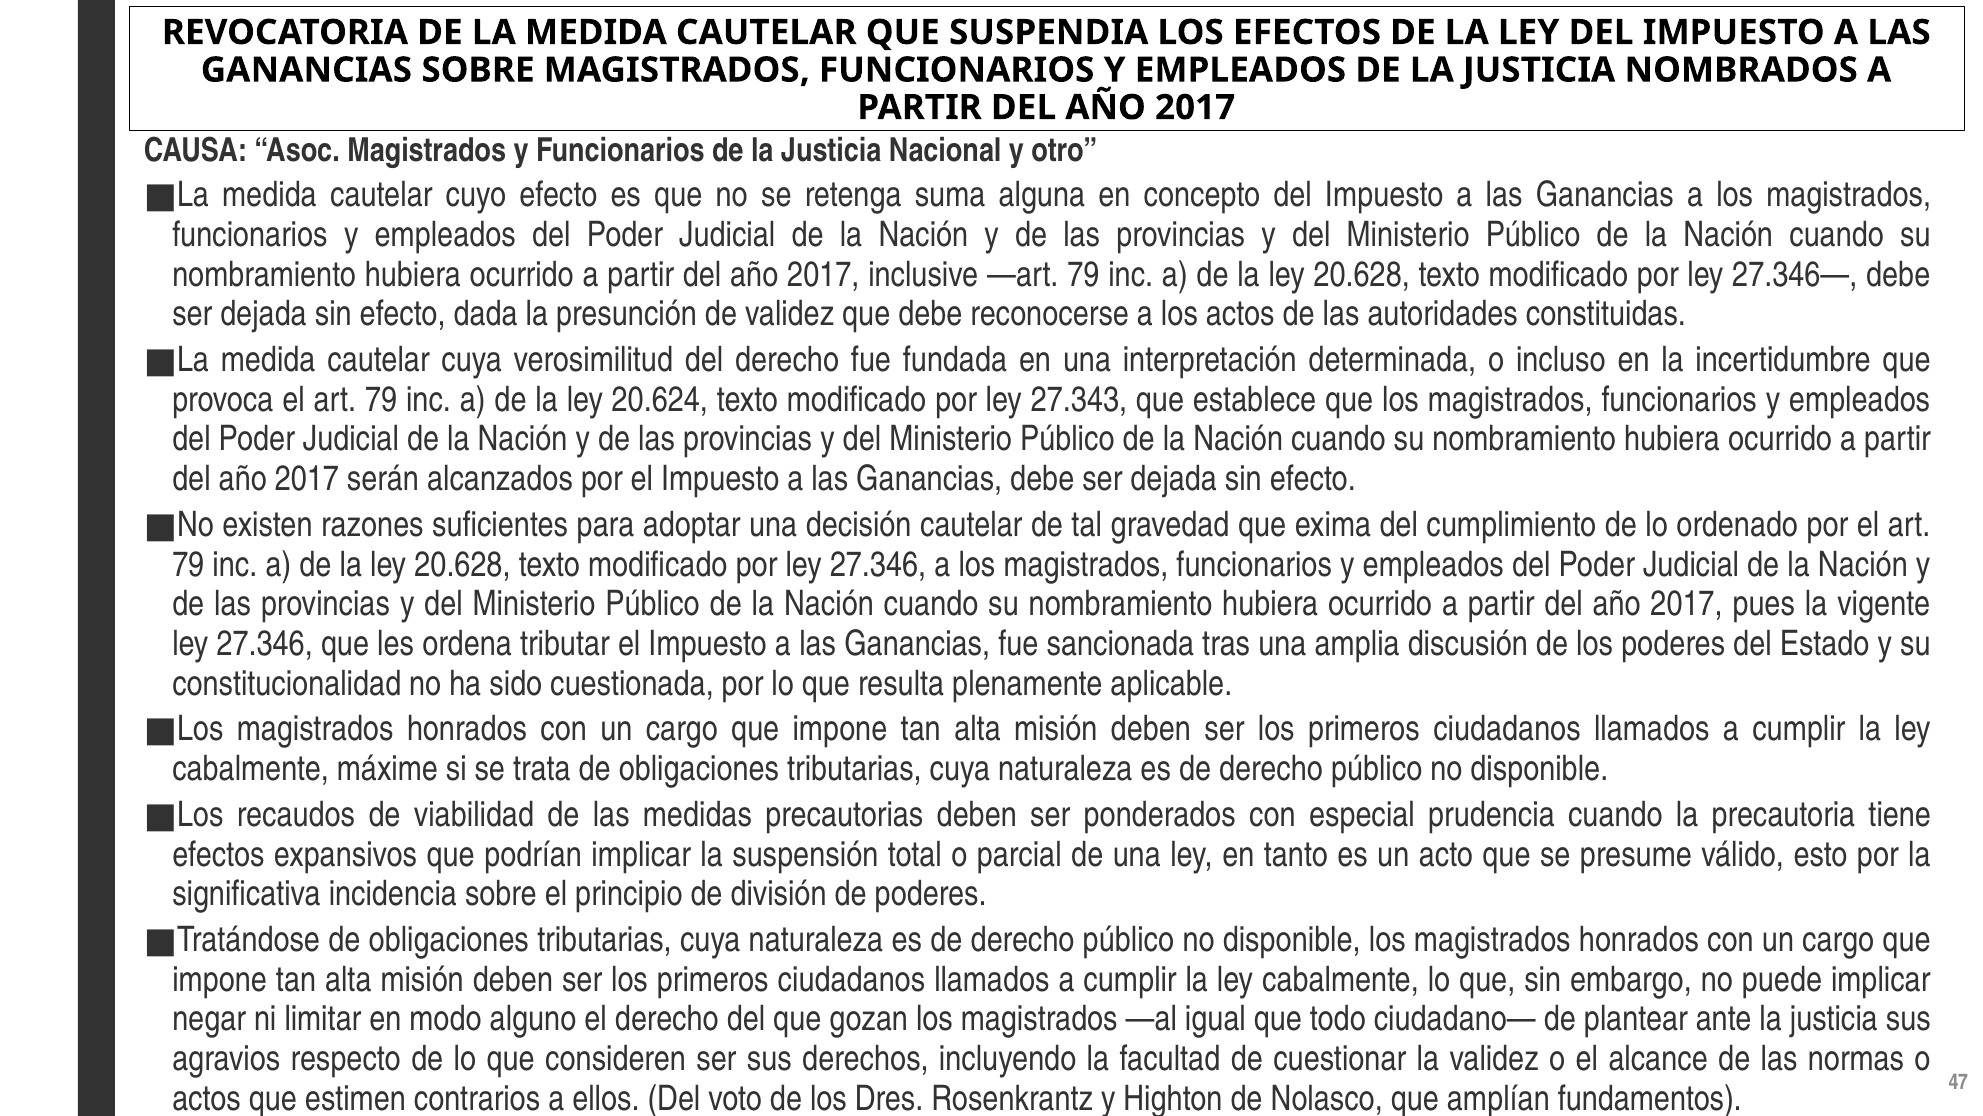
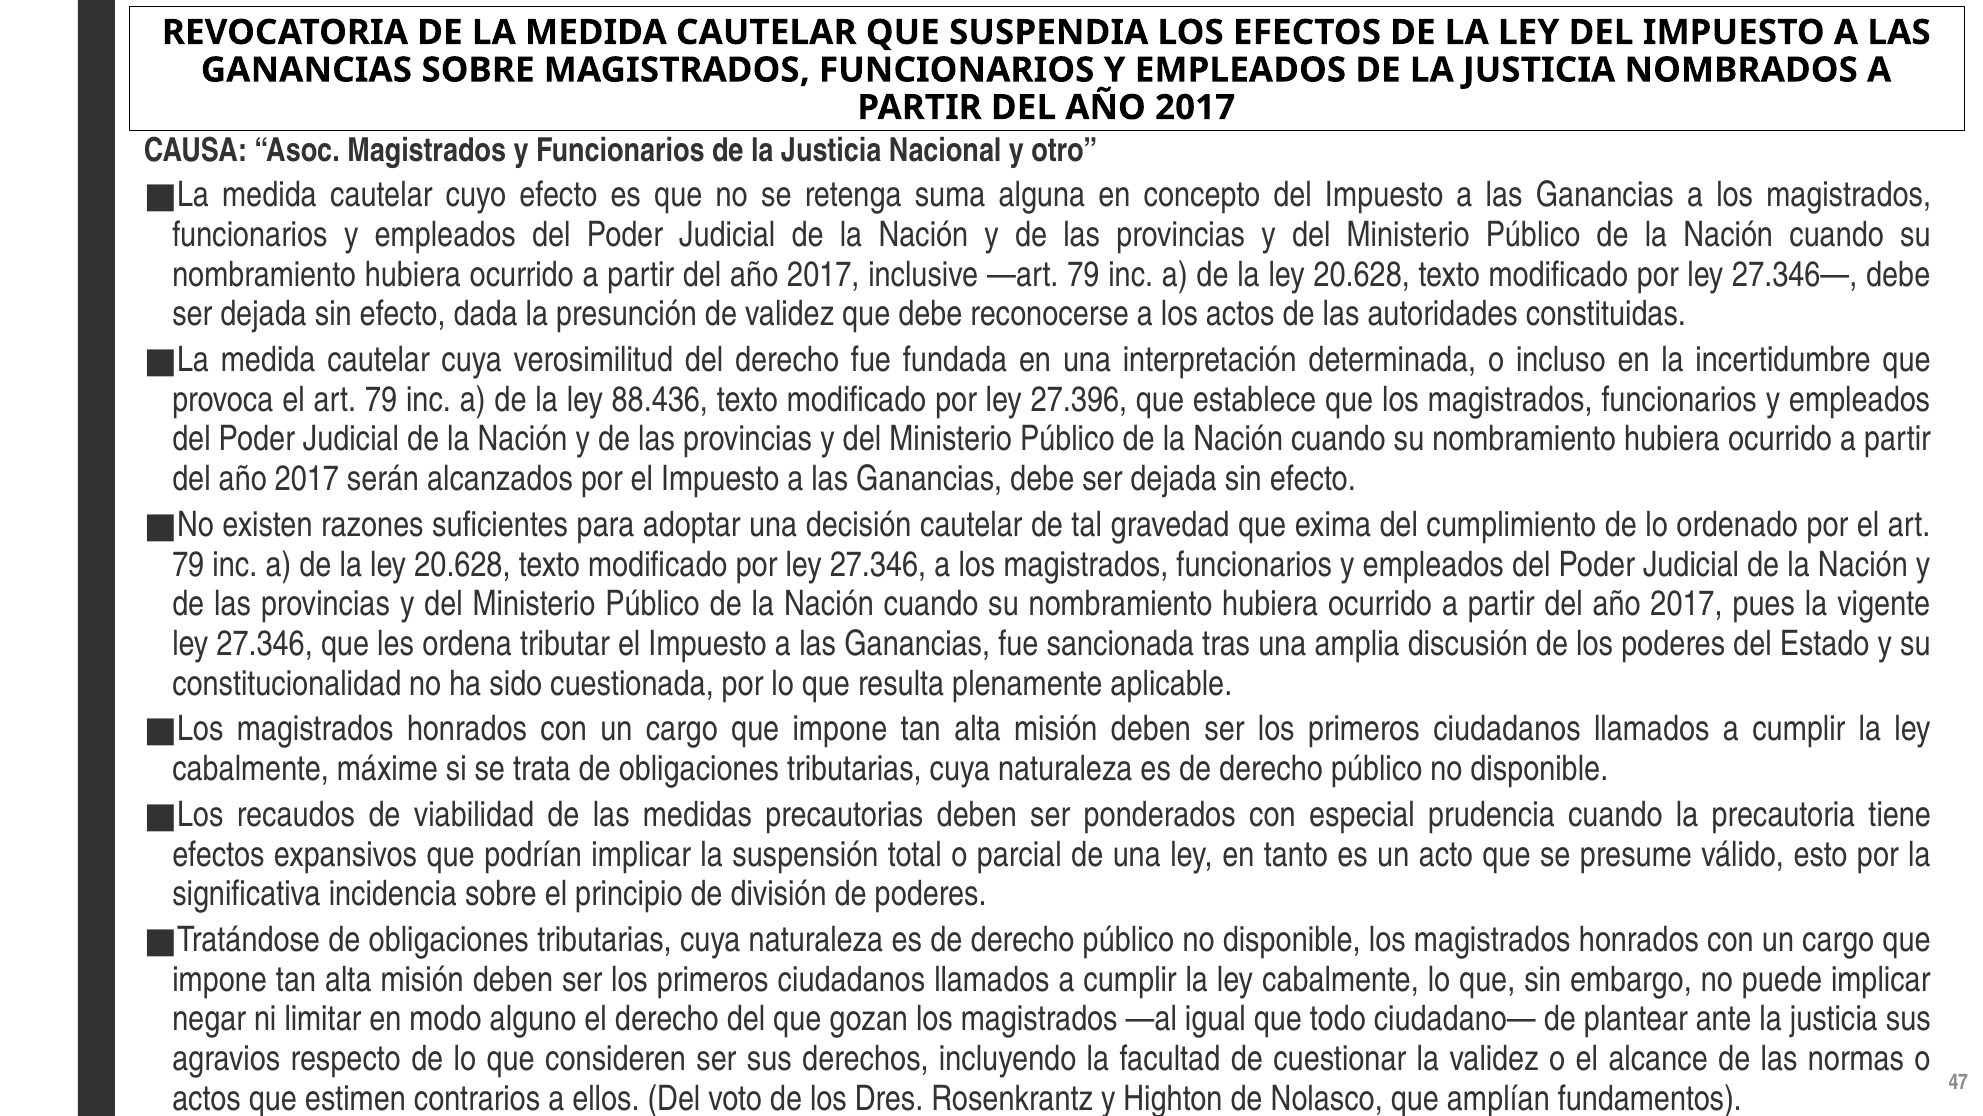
20.624: 20.624 -> 88.436
27.343: 27.343 -> 27.396
